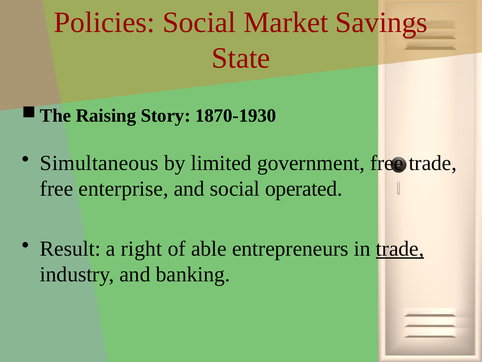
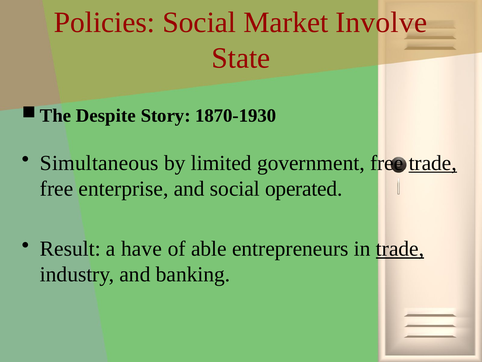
Savings: Savings -> Involve
Raising: Raising -> Despite
trade at (433, 163) underline: none -> present
right: right -> have
